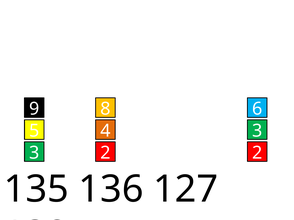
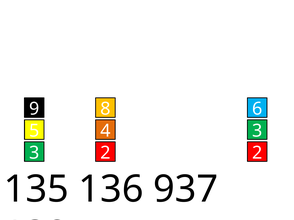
127: 127 -> 937
